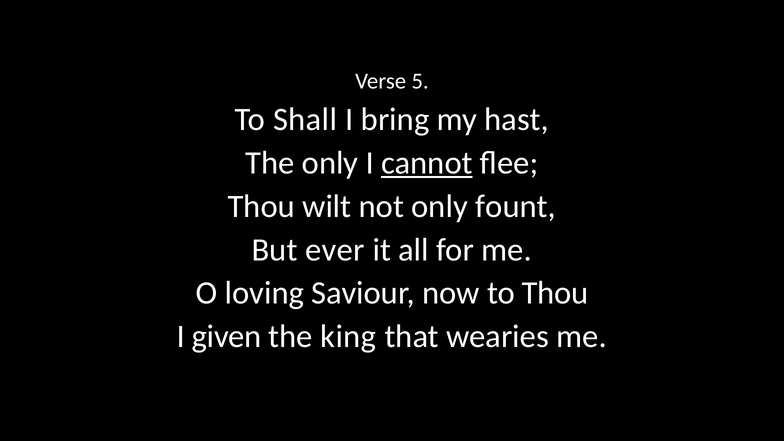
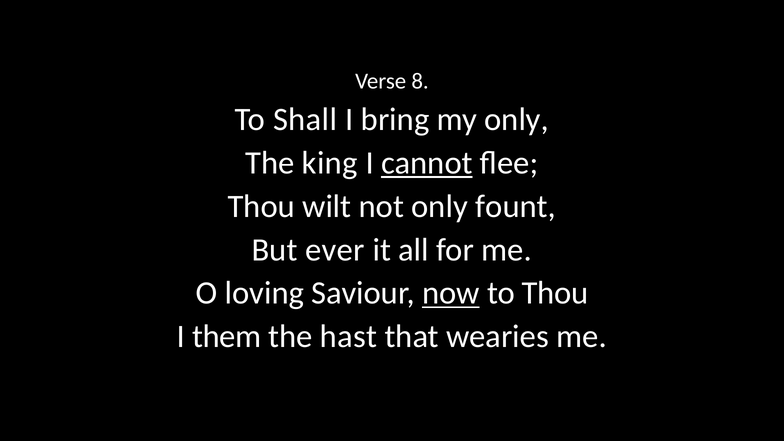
5: 5 -> 8
my hast: hast -> only
The only: only -> king
now underline: none -> present
given: given -> them
king: king -> hast
